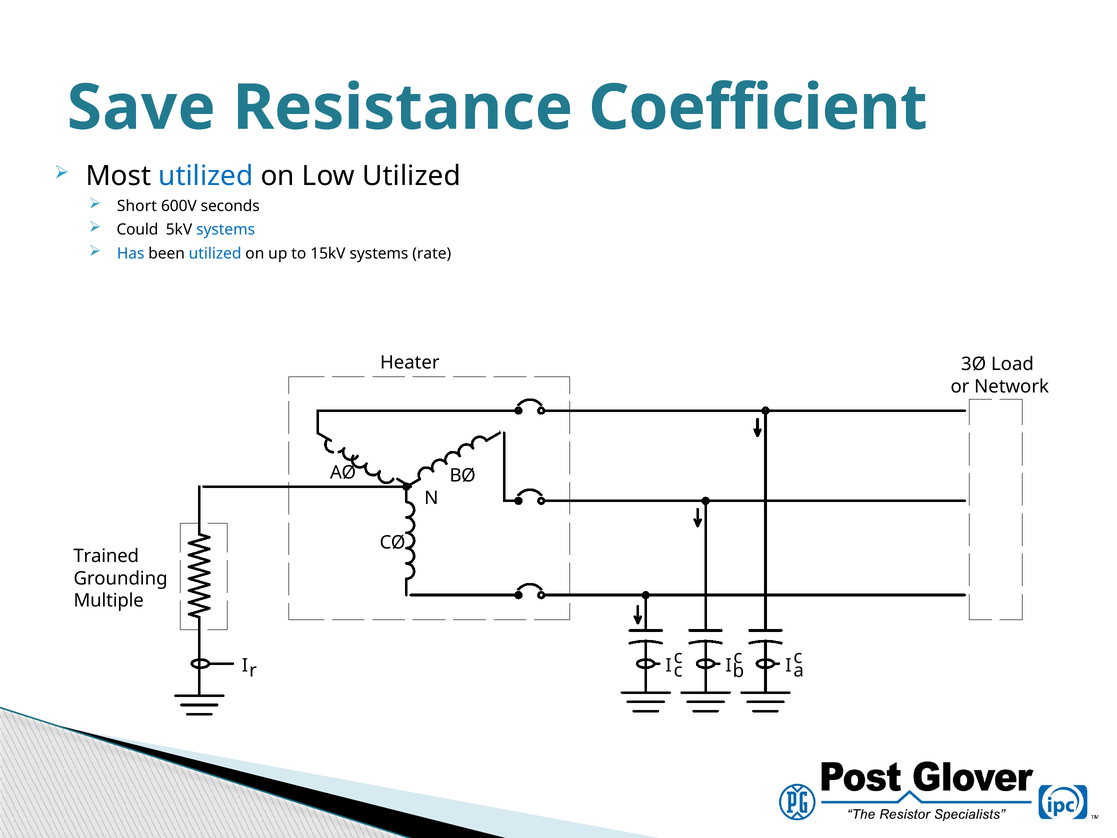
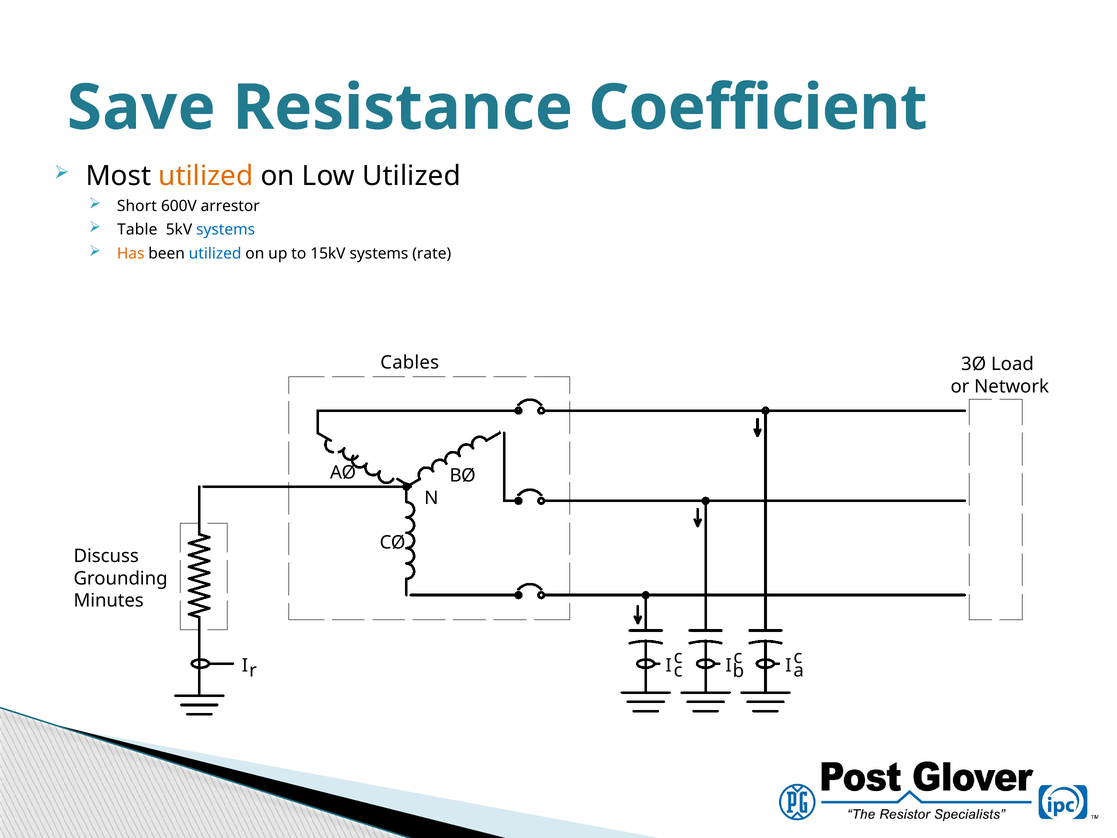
utilized at (206, 176) colour: blue -> orange
seconds: seconds -> arrestor
Could: Could -> Table
Has colour: blue -> orange
Heater: Heater -> Cables
Trained: Trained -> Discuss
Multiple: Multiple -> Minutes
